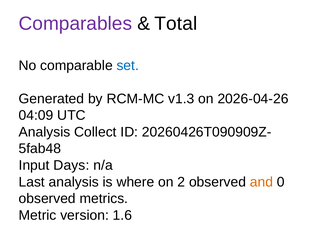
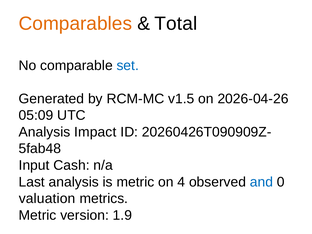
Comparables colour: purple -> orange
v1.3: v1.3 -> v1.5
04:09: 04:09 -> 05:09
Collect: Collect -> Impact
Days: Days -> Cash
is where: where -> metric
2: 2 -> 4
and colour: orange -> blue
observed at (47, 199): observed -> valuation
1.6: 1.6 -> 1.9
